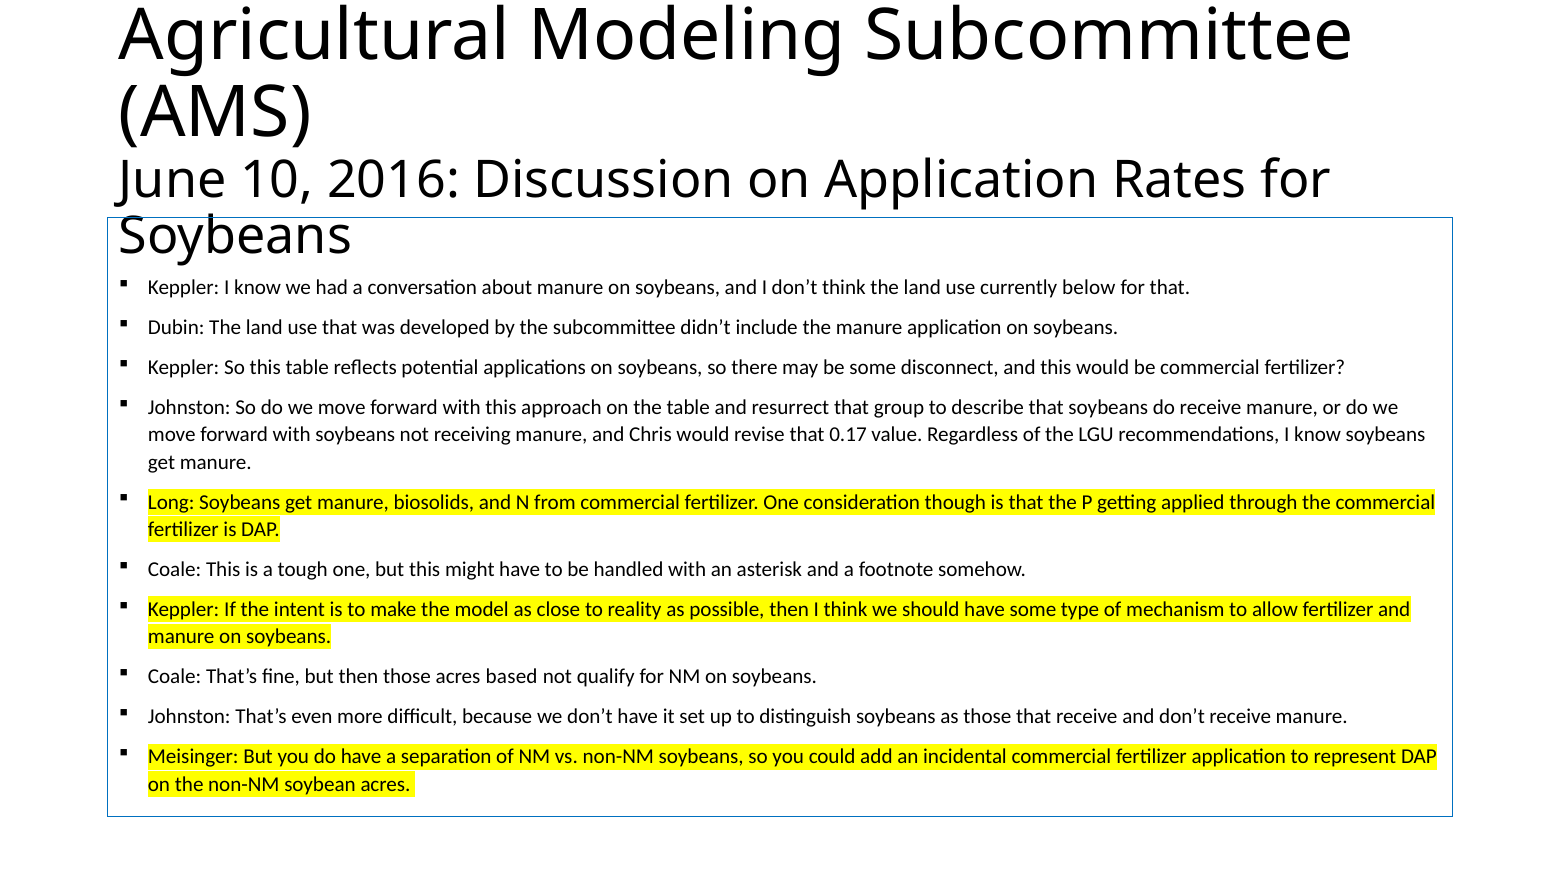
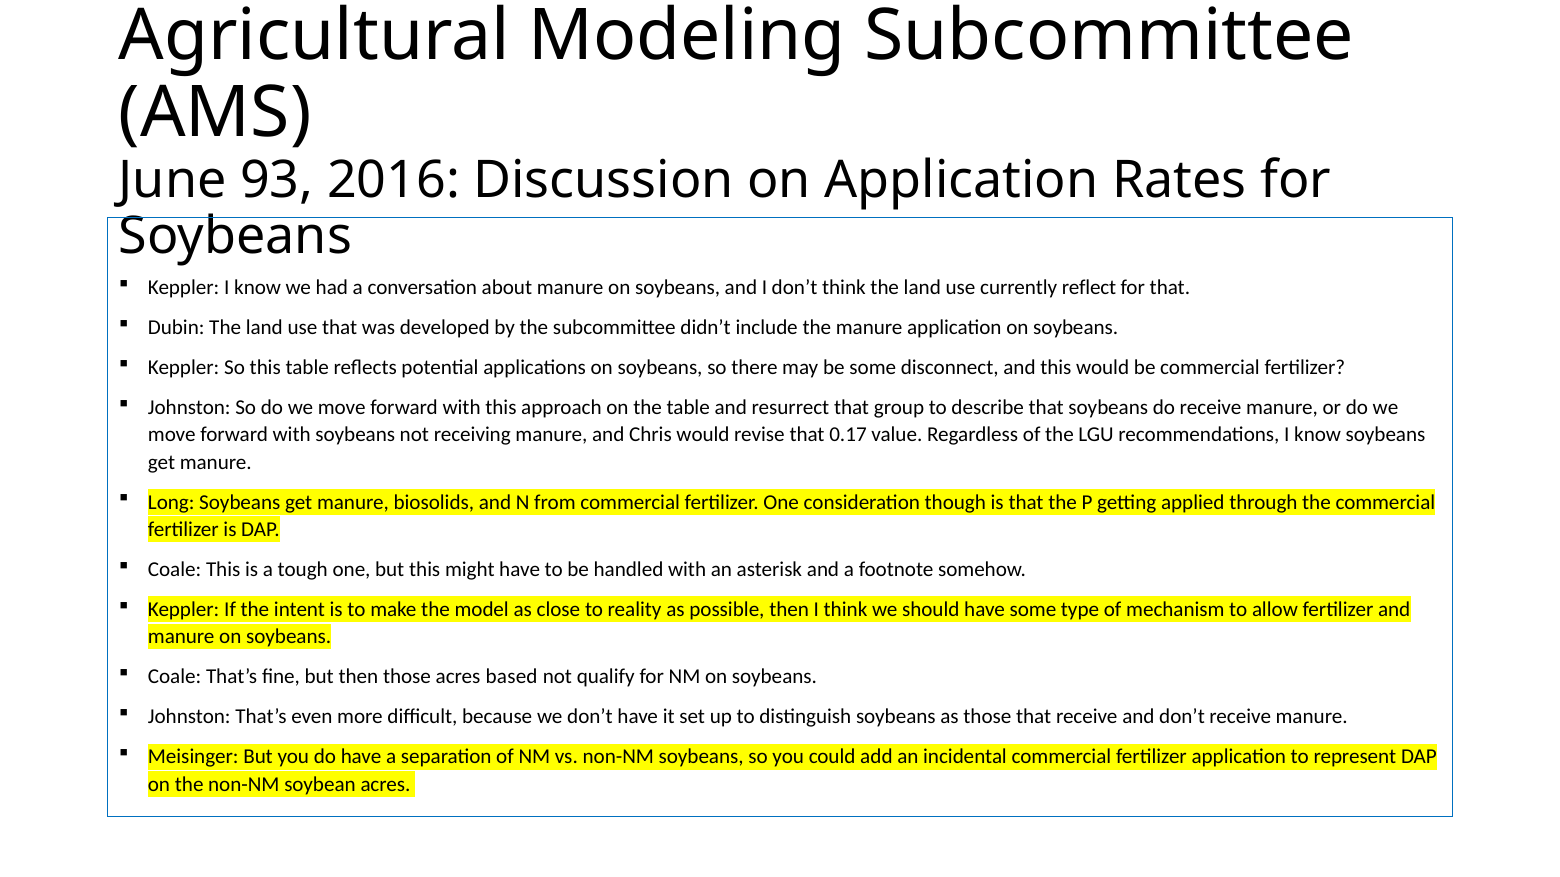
10: 10 -> 93
below: below -> reflect
